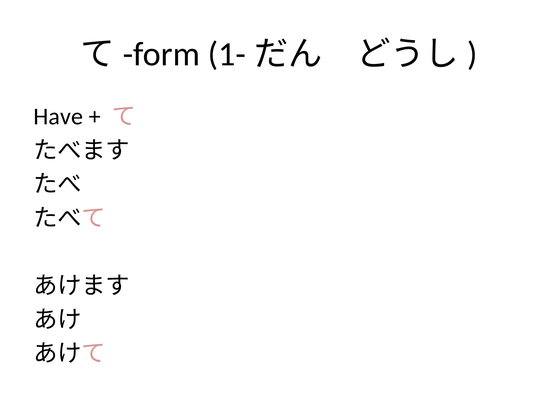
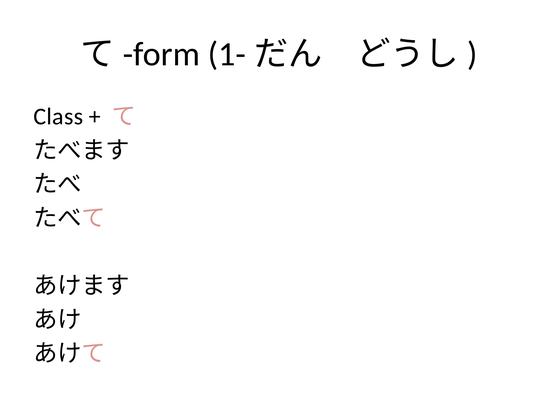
Have: Have -> Class
